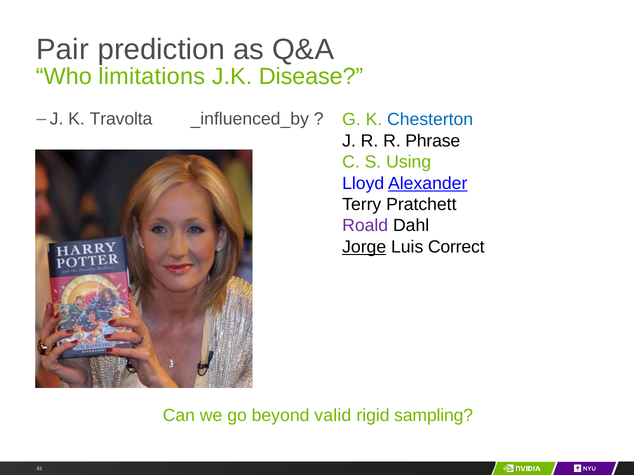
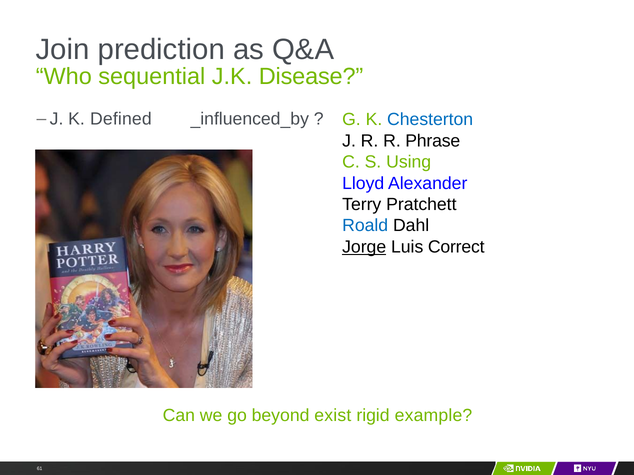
Pair: Pair -> Join
limitations: limitations -> sequential
Travolta: Travolta -> Defined
Alexander underline: present -> none
Roald colour: purple -> blue
valid: valid -> exist
sampling: sampling -> example
